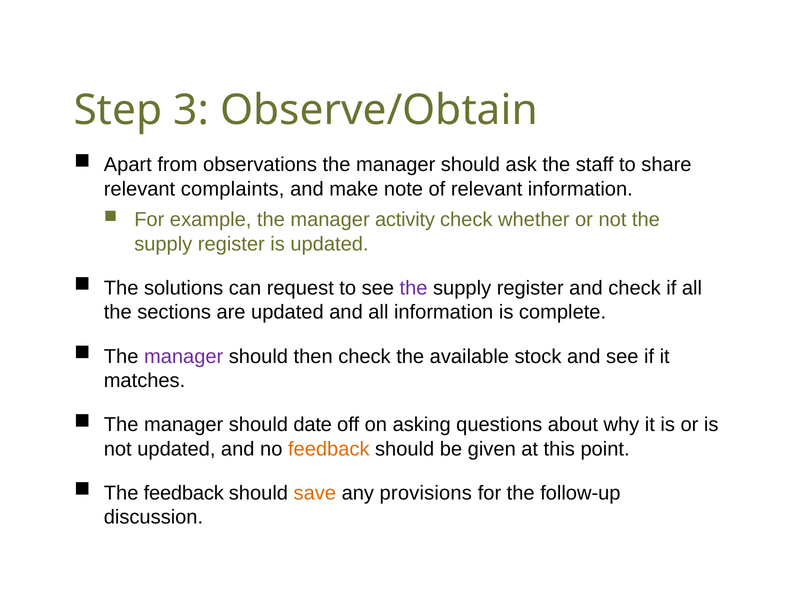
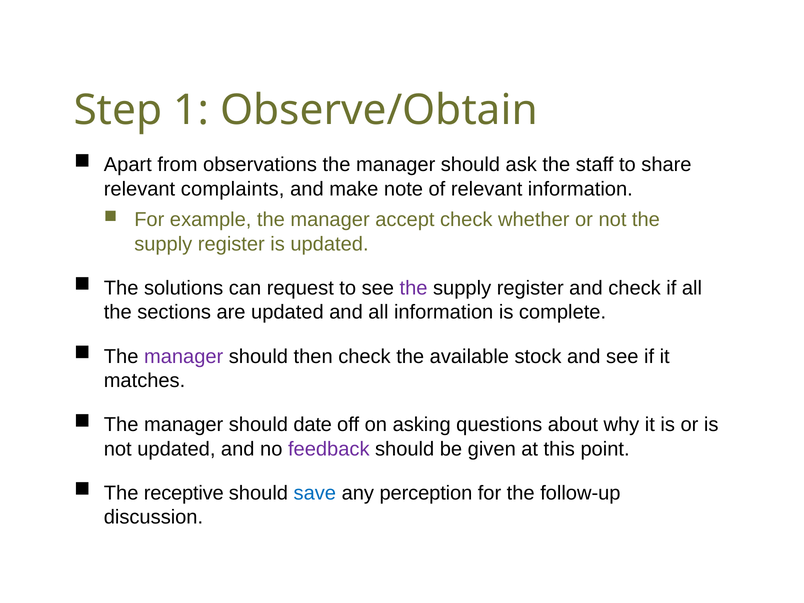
3: 3 -> 1
activity: activity -> accept
feedback at (329, 449) colour: orange -> purple
The feedback: feedback -> receptive
save colour: orange -> blue
provisions: provisions -> perception
